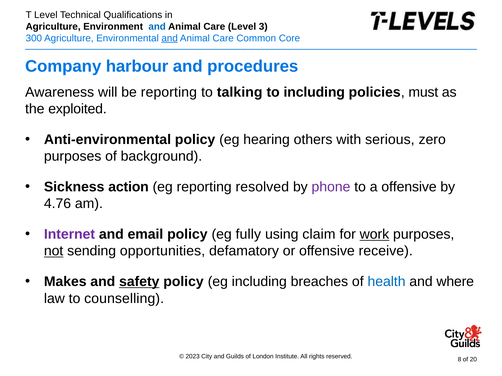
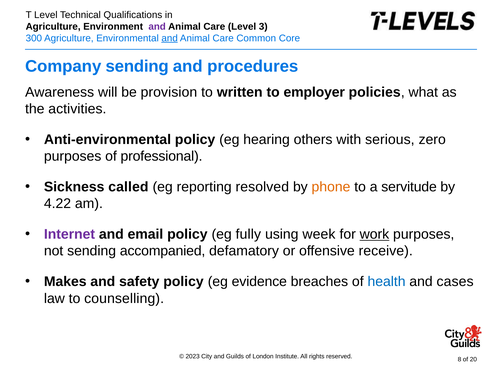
and at (157, 27) colour: blue -> purple
Company harbour: harbour -> sending
be reporting: reporting -> provision
talking: talking -> written
to including: including -> employer
must: must -> what
exploited: exploited -> activities
background: background -> professional
action: action -> called
phone colour: purple -> orange
a offensive: offensive -> servitude
4.76: 4.76 -> 4.22
claim: claim -> week
not underline: present -> none
opportunities: opportunities -> accompanied
safety underline: present -> none
eg including: including -> evidence
where: where -> cases
